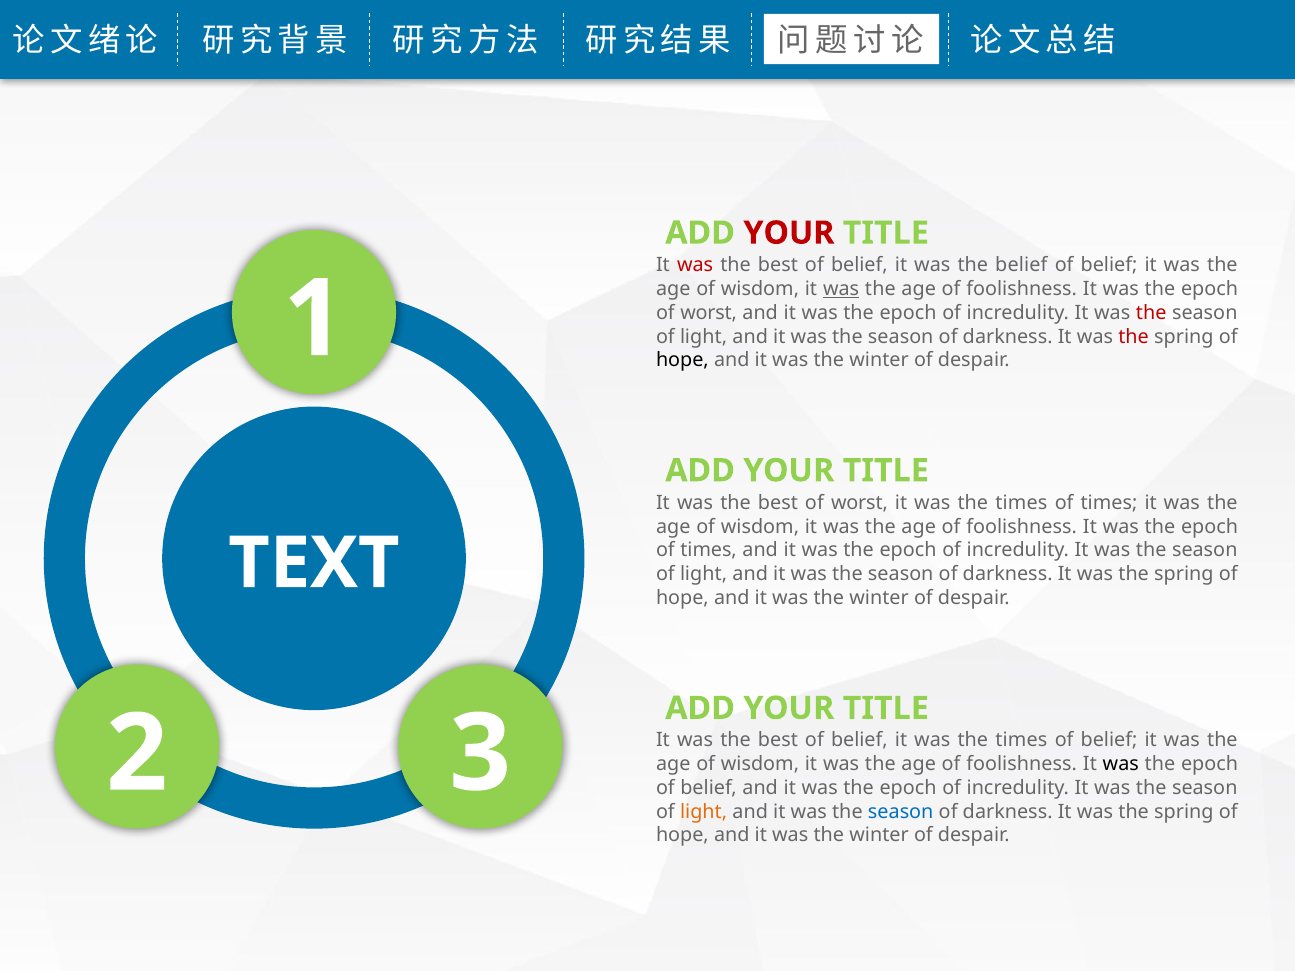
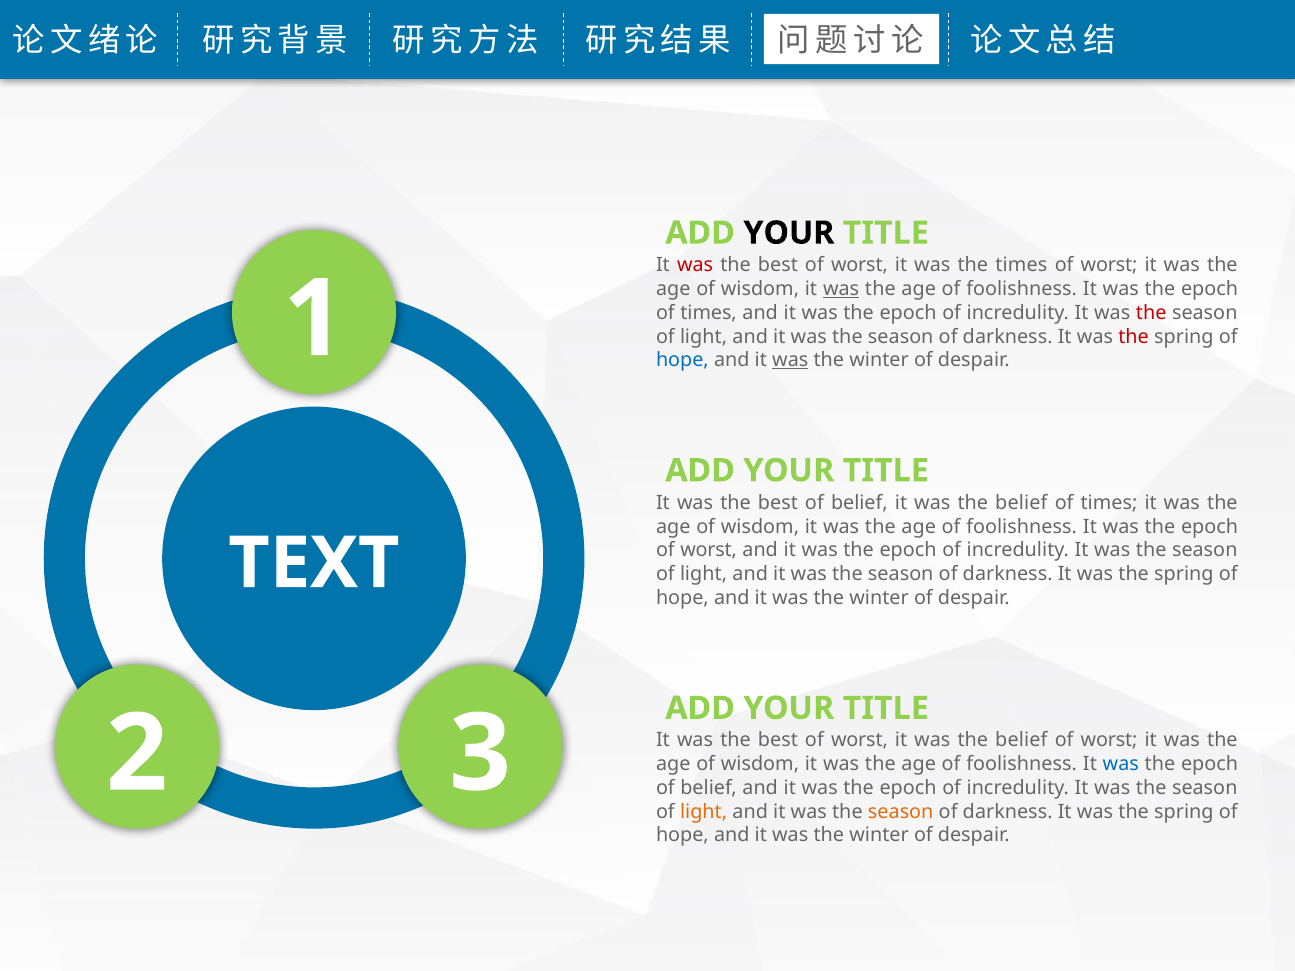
YOUR at (789, 233) colour: red -> black
belief at (859, 265): belief -> worst
the belief: belief -> times
belief at (1109, 265): belief -> worst
worst at (709, 313): worst -> times
hope at (682, 360) colour: black -> blue
was at (790, 360) underline: none -> present
best of worst: worst -> belief
times at (1021, 503): times -> belief
times at (709, 551): times -> worst
belief at (859, 741): belief -> worst
times at (1021, 741): times -> belief
belief at (1109, 741): belief -> worst
was at (1121, 764) colour: black -> blue
season at (901, 812) colour: blue -> orange
